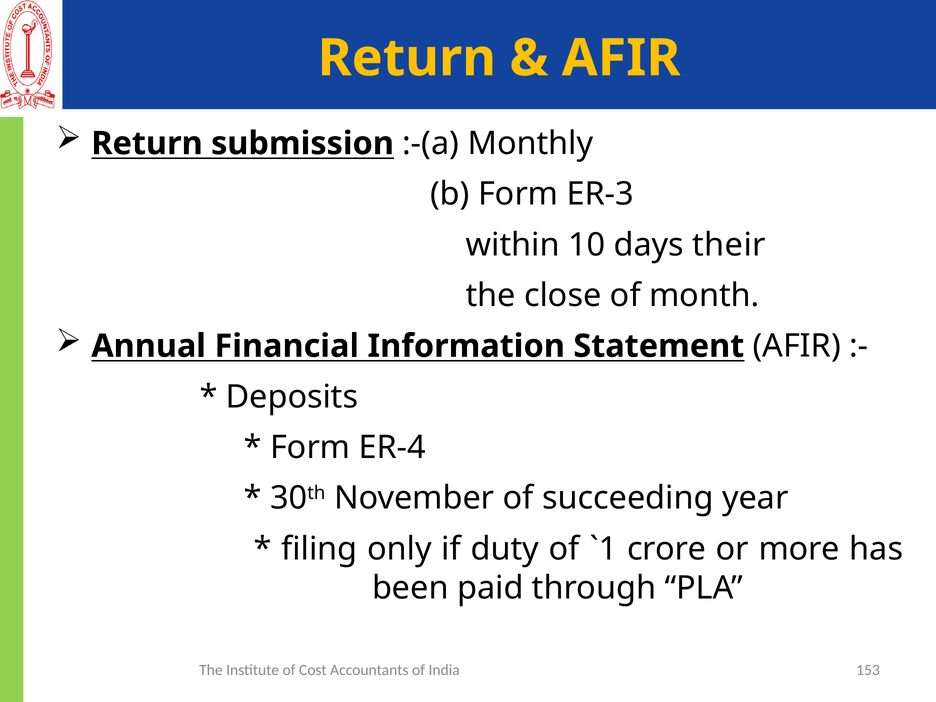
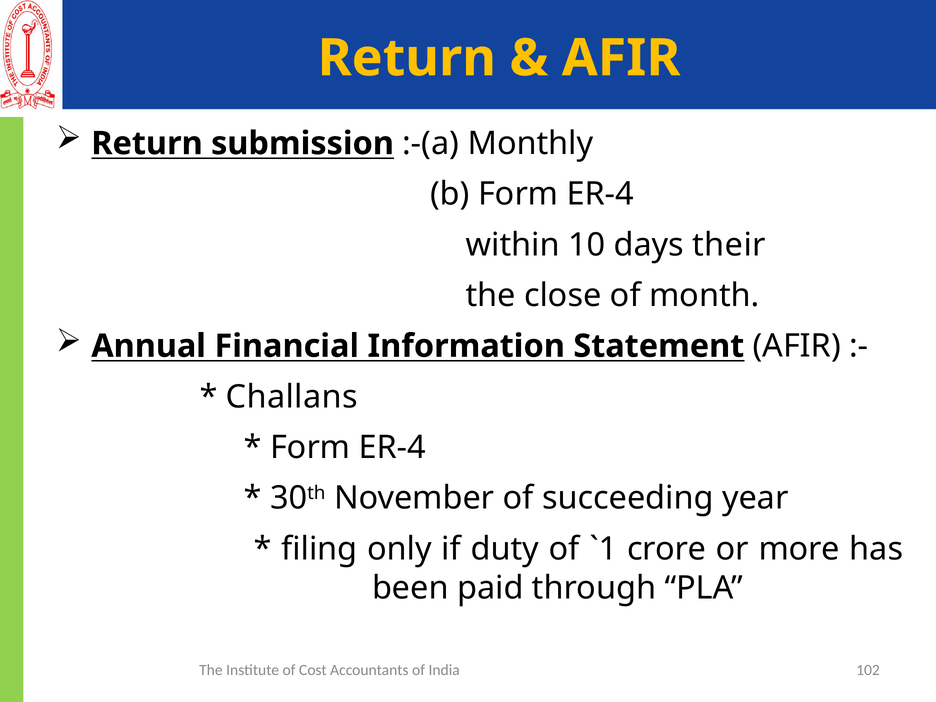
b Form ER-3: ER-3 -> ER-4
Deposits: Deposits -> Challans
153: 153 -> 102
